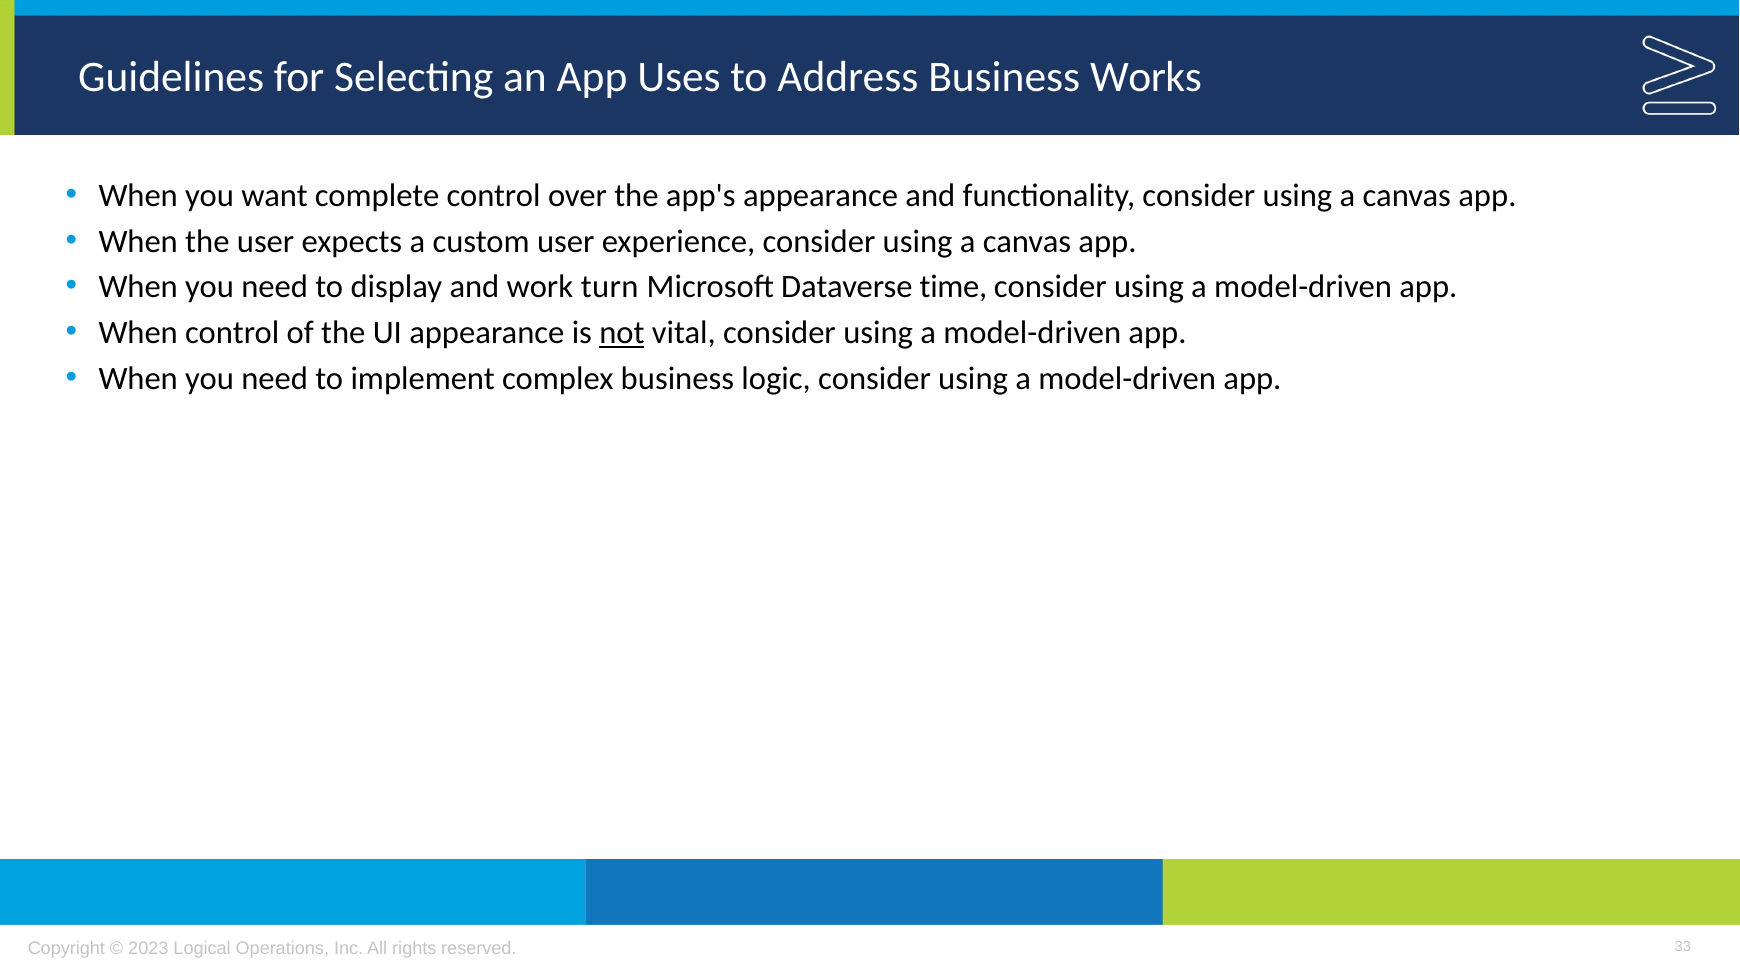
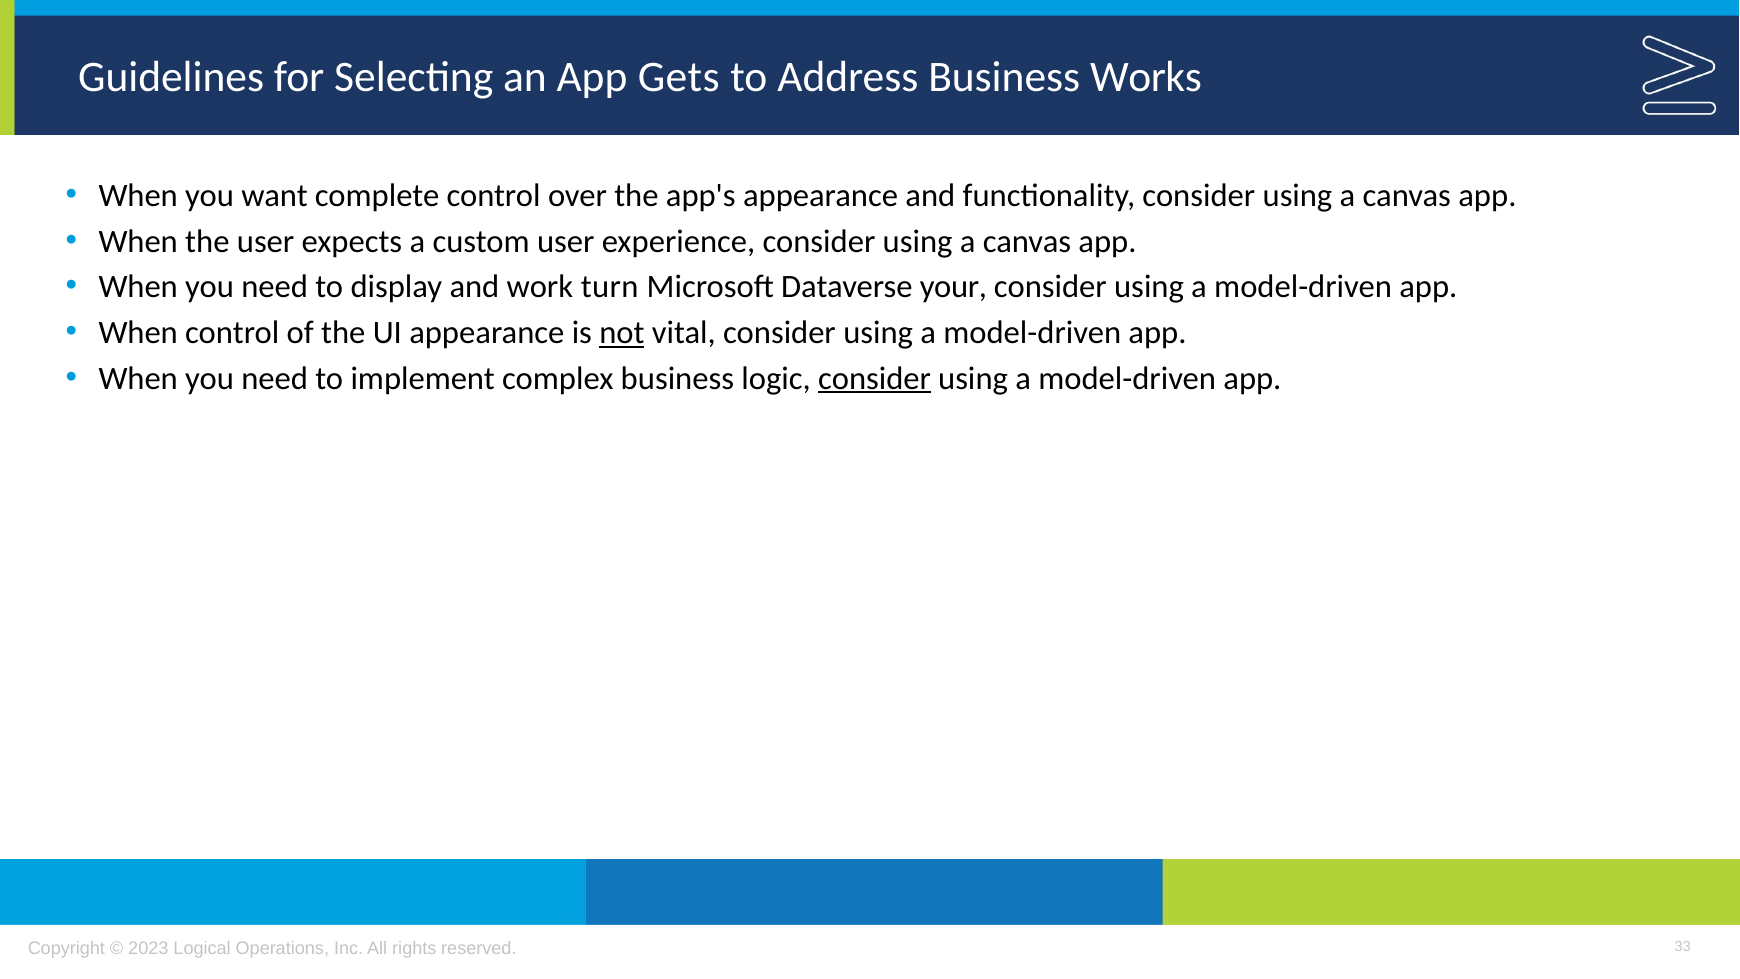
Uses: Uses -> Gets
time: time -> your
consider at (875, 378) underline: none -> present
